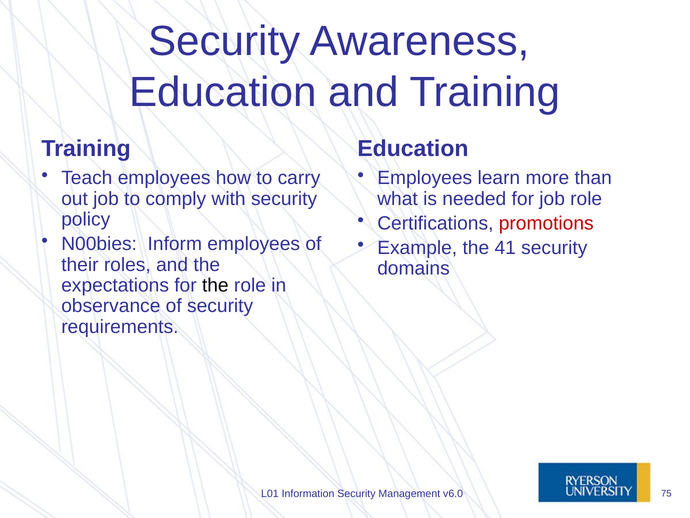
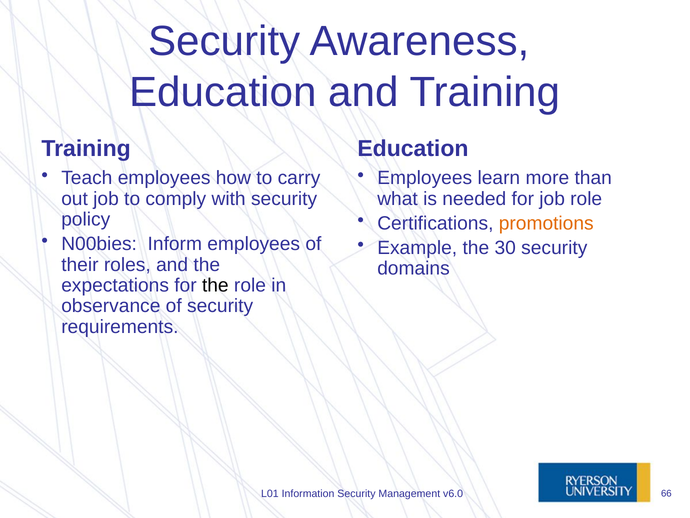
promotions colour: red -> orange
41: 41 -> 30
75: 75 -> 66
